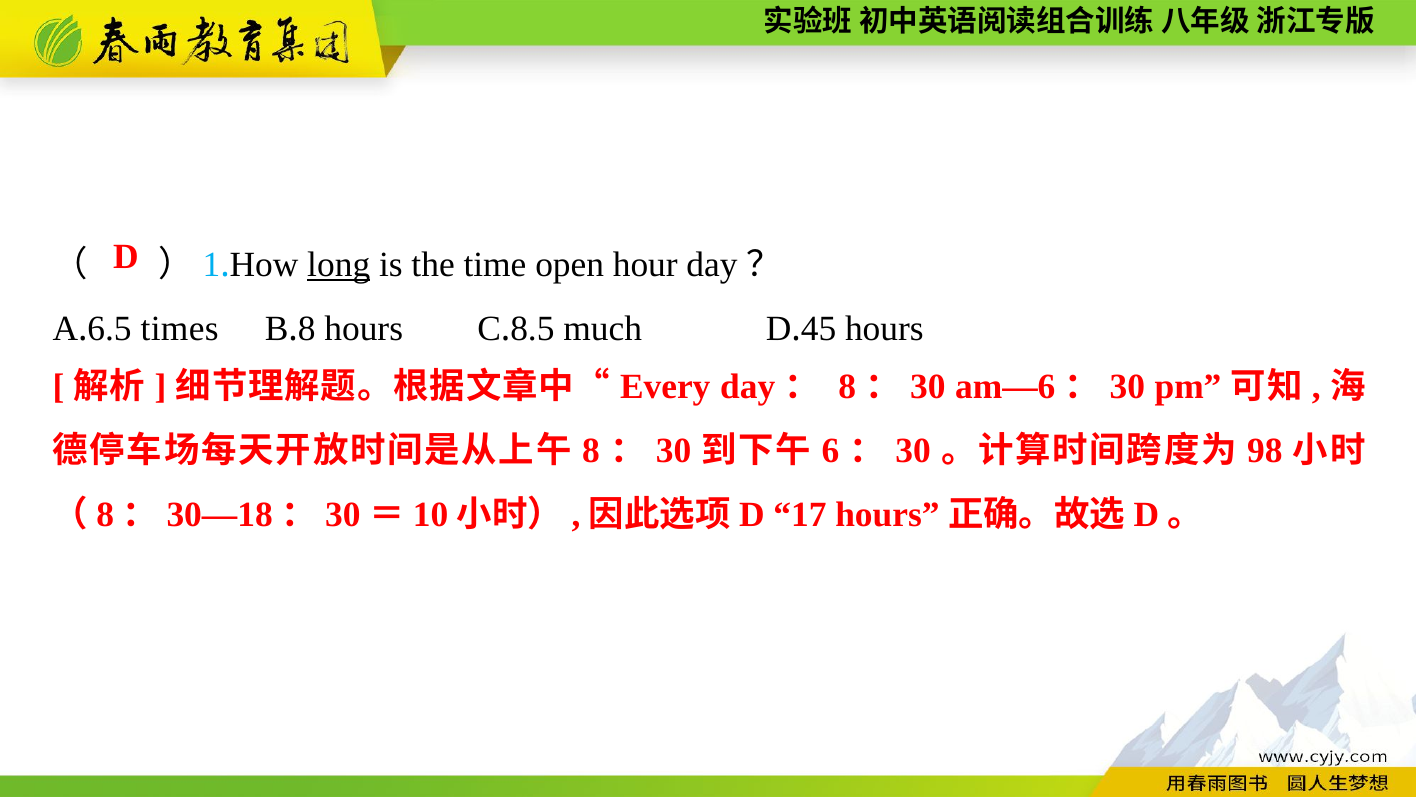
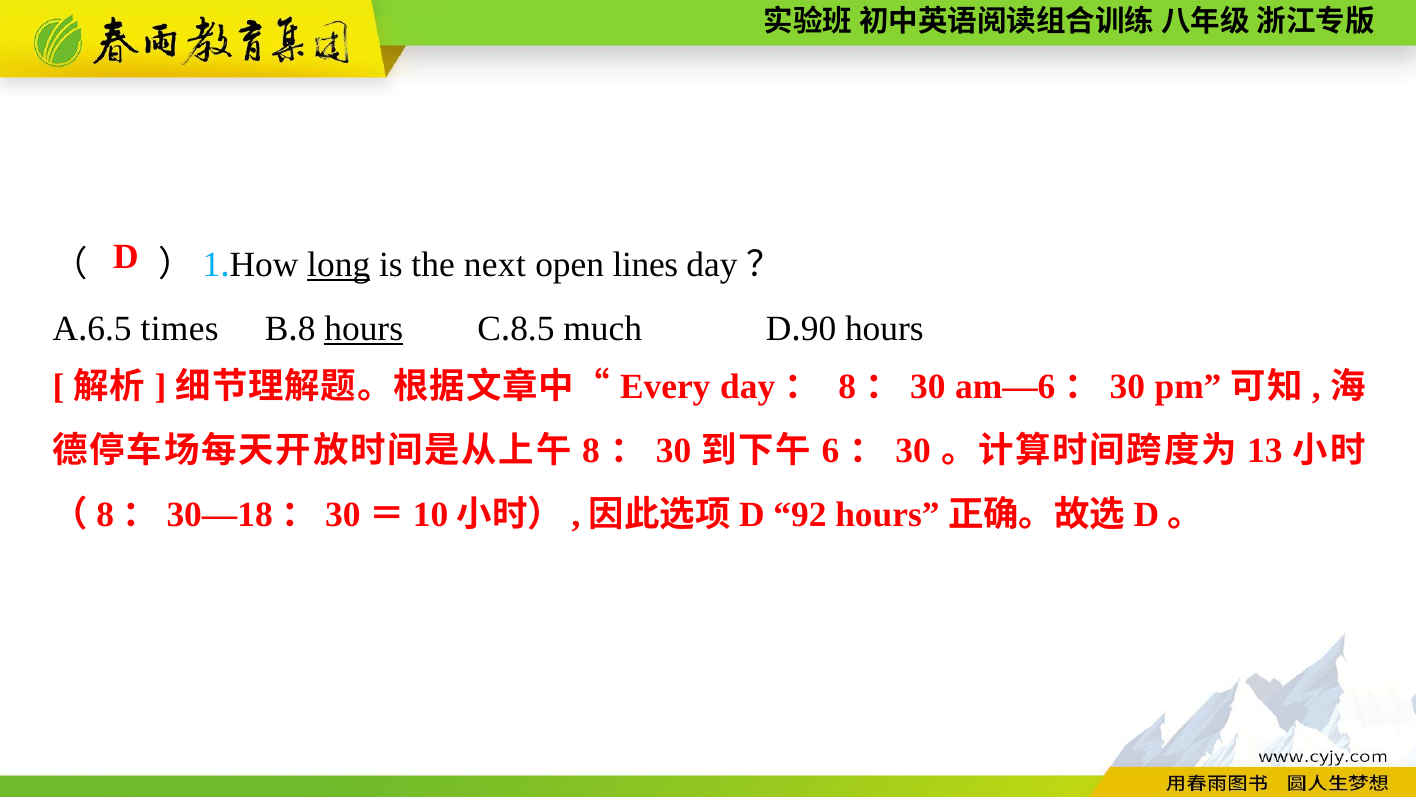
time: time -> next
hour: hour -> lines
hours at (364, 328) underline: none -> present
45: 45 -> 90
98: 98 -> 13
17: 17 -> 92
